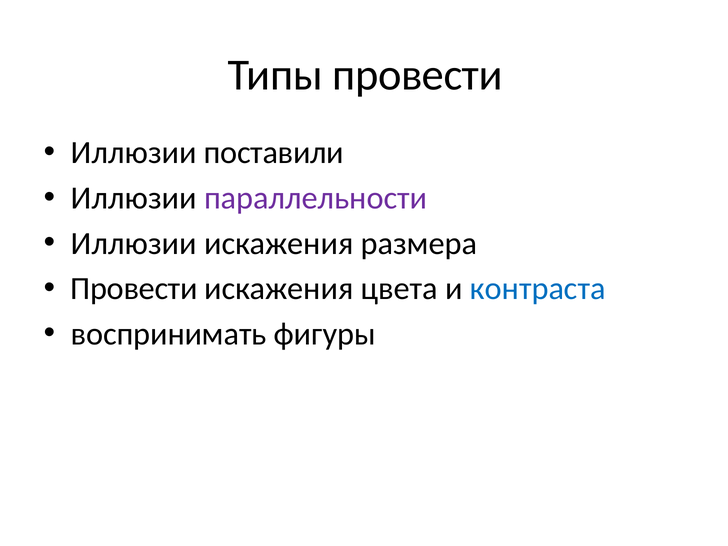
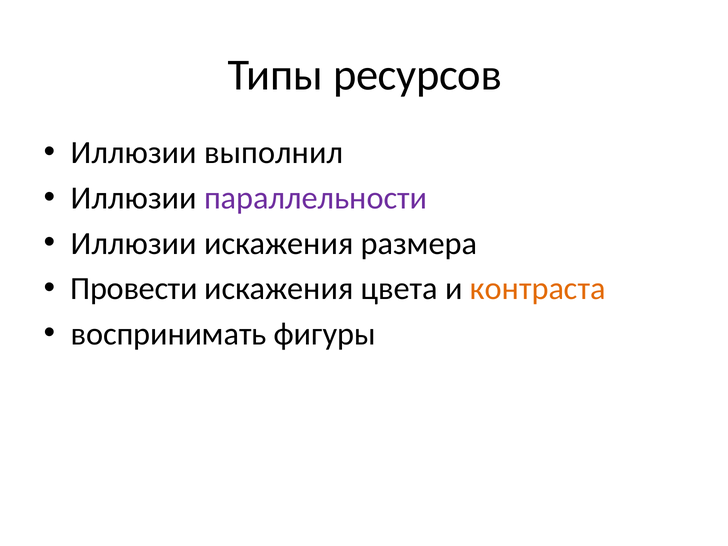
Типы провести: провести -> ресурсов
поставили: поставили -> выполнил
контраста colour: blue -> orange
